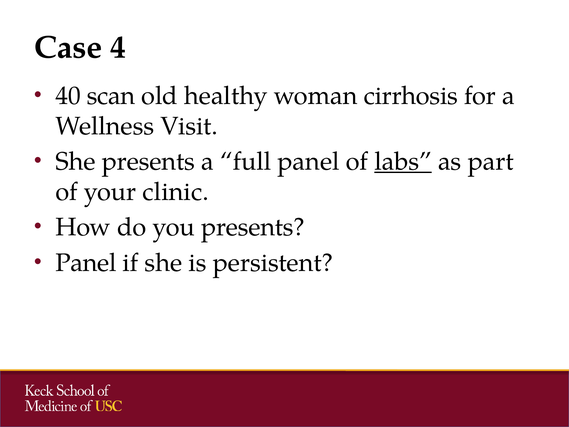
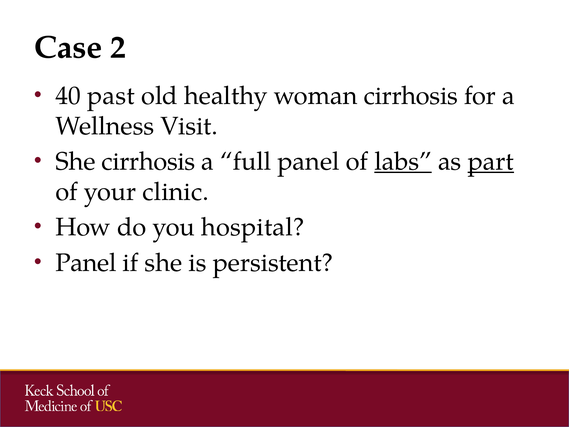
4: 4 -> 2
scan: scan -> past
She presents: presents -> cirrhosis
part underline: none -> present
you presents: presents -> hospital
